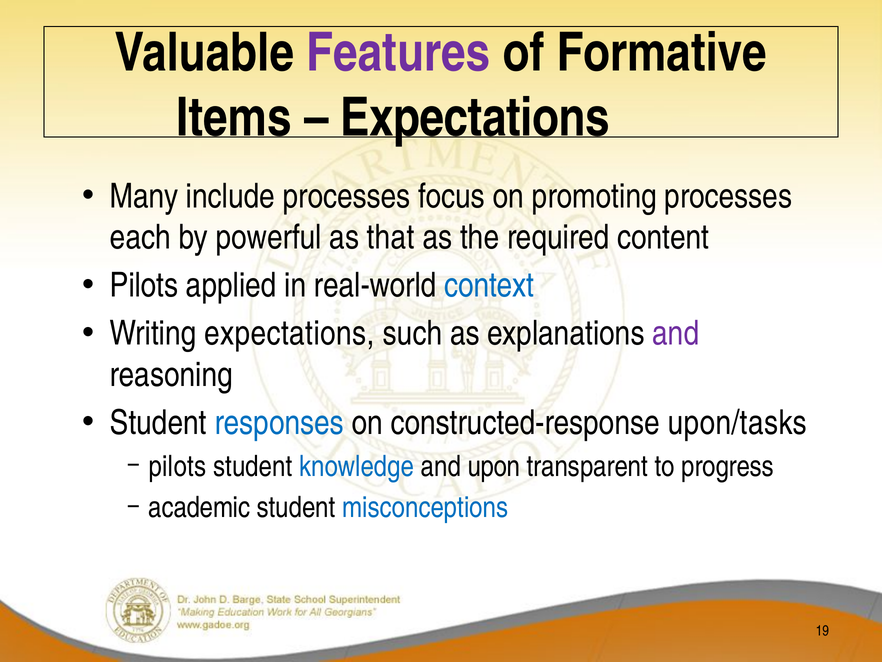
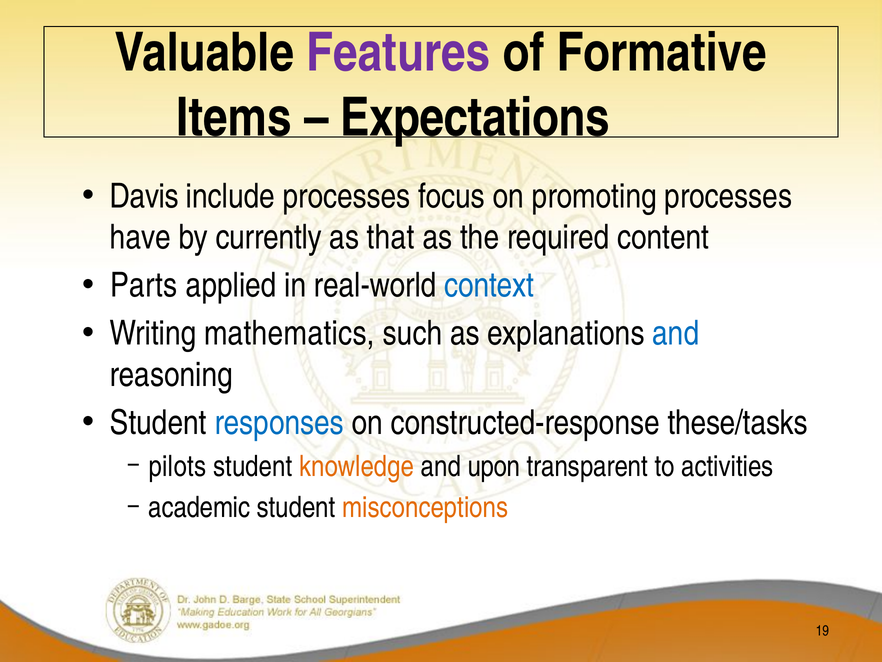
Many: Many -> Davis
each: each -> have
powerful: powerful -> currently
Pilots at (144, 285): Pilots -> Parts
Writing expectations: expectations -> mathematics
and at (676, 333) colour: purple -> blue
upon/tasks: upon/tasks -> these/tasks
knowledge colour: blue -> orange
progress: progress -> activities
misconceptions colour: blue -> orange
